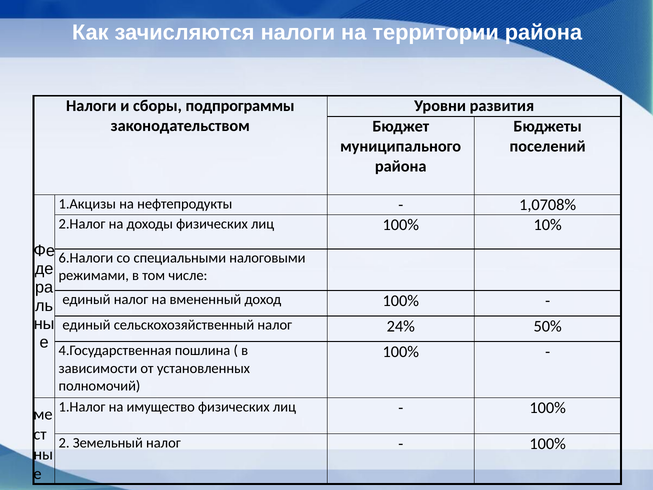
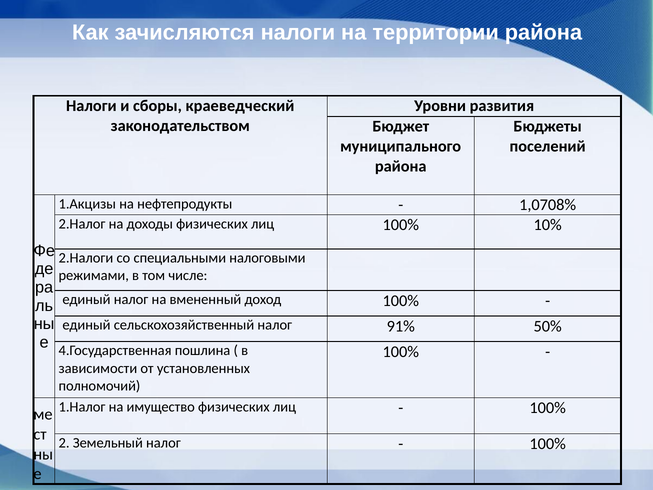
подпрограммы: подпрограммы -> краеведческий
6.Налоги: 6.Налоги -> 2.Налоги
24%: 24% -> 91%
